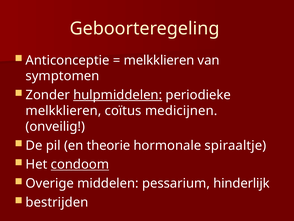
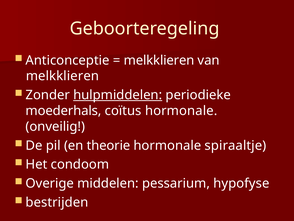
symptomen at (62, 76): symptomen -> melkklieren
melkklieren at (63, 111): melkklieren -> moederhals
coïtus medicijnen: medicijnen -> hormonale
condoom underline: present -> none
hinderlijk: hinderlijk -> hypofyse
